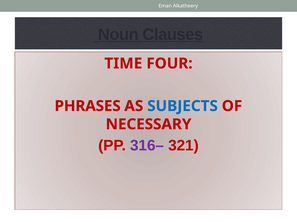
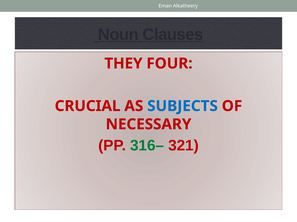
TIME: TIME -> THEY
PHRASES: PHRASES -> CRUCIAL
316– colour: purple -> green
